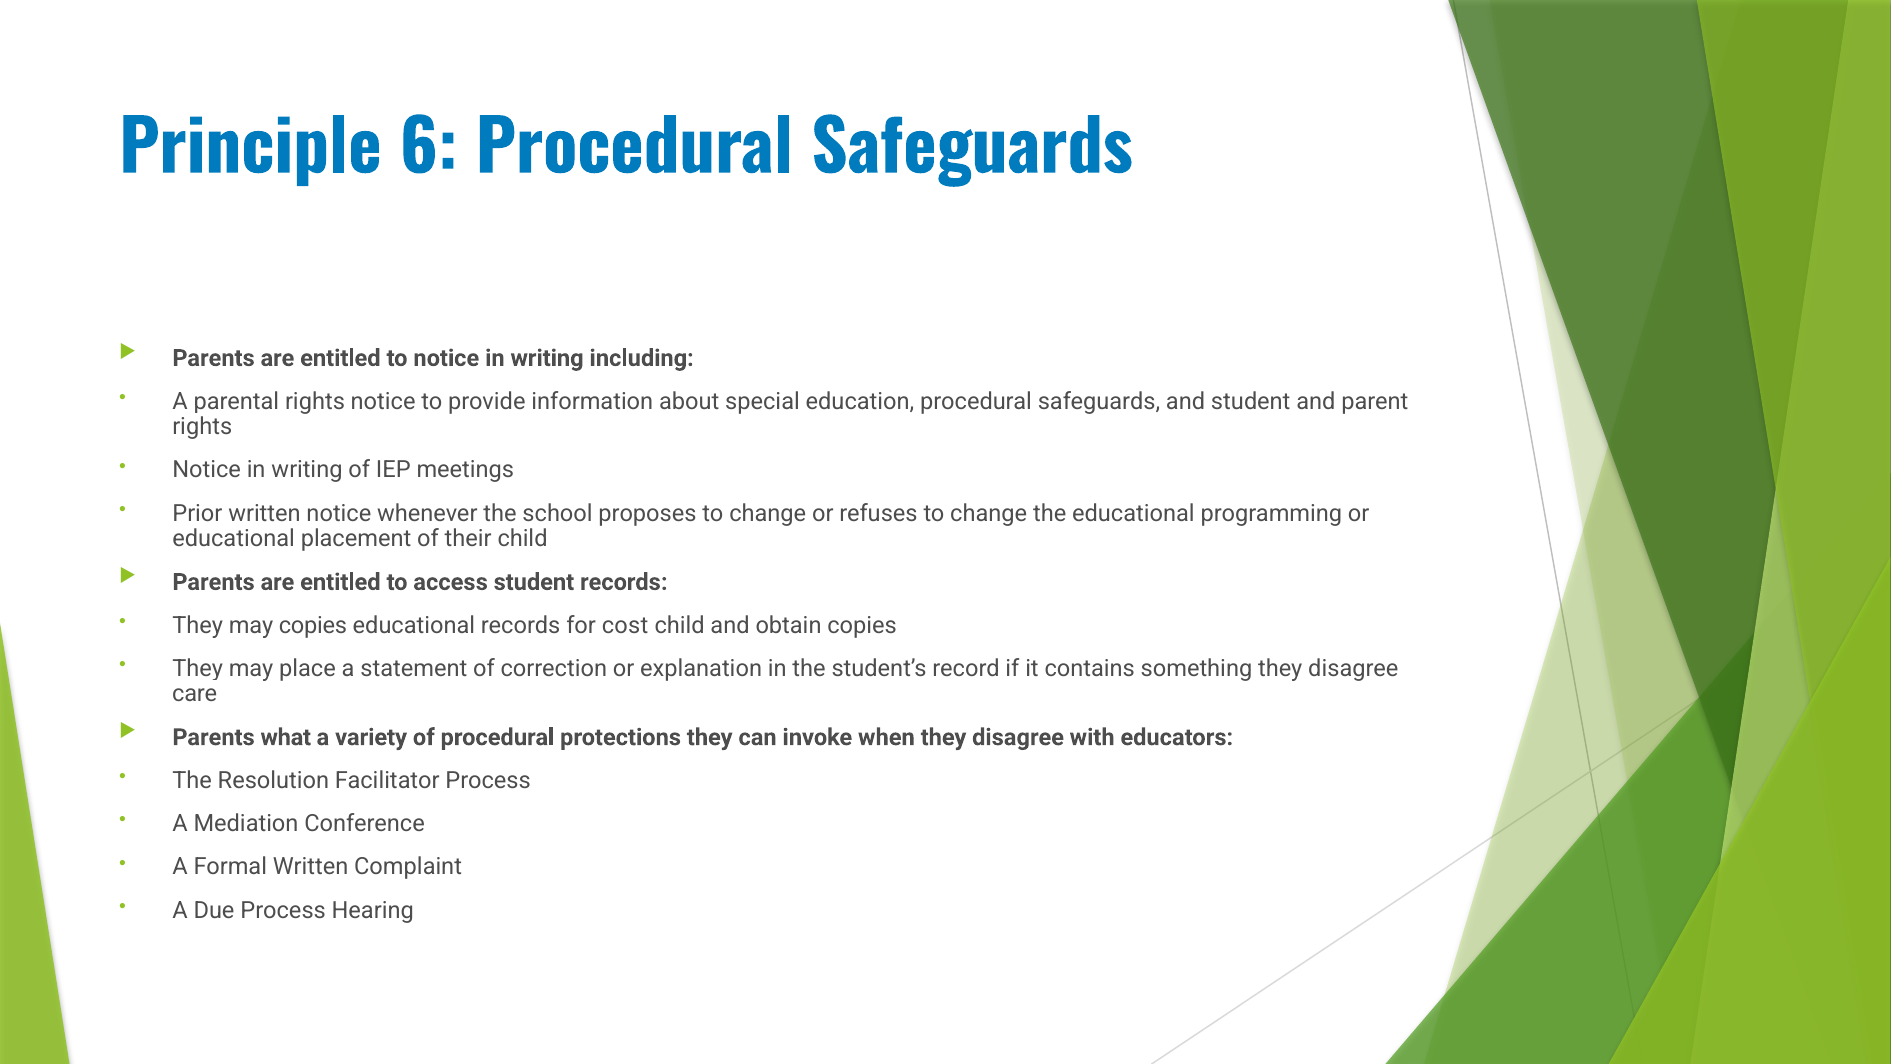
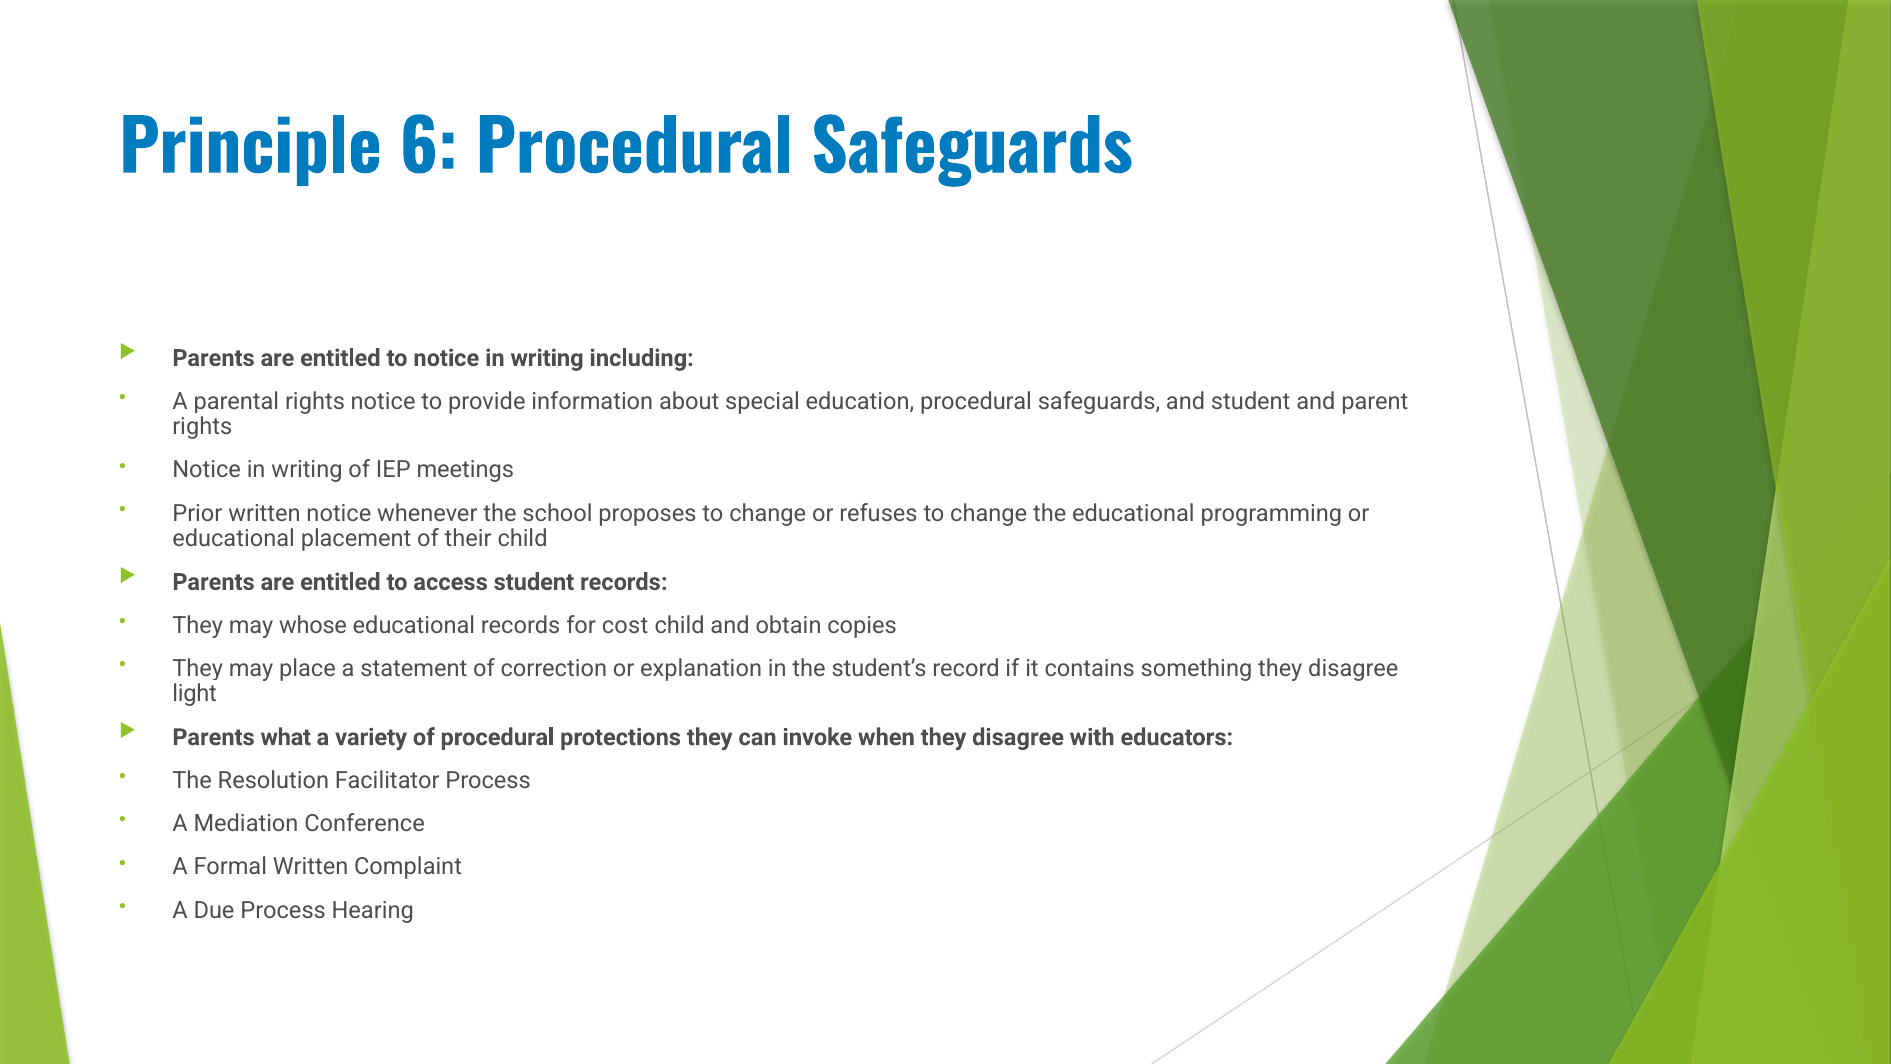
may copies: copies -> whose
care: care -> light
